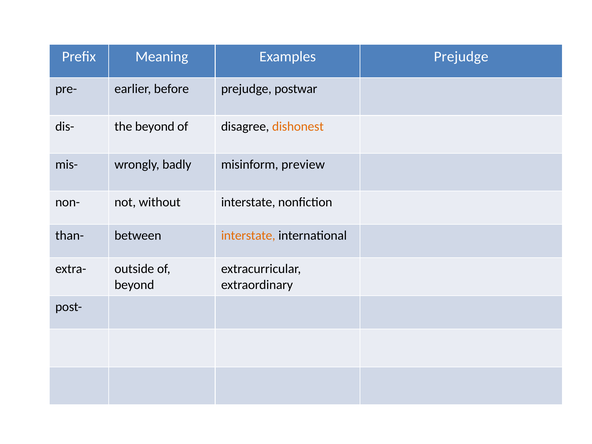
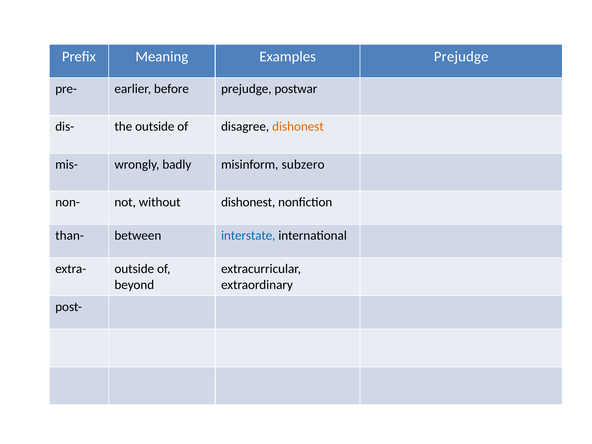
the beyond: beyond -> outside
preview: preview -> subzero
without interstate: interstate -> dishonest
interstate at (248, 236) colour: orange -> blue
